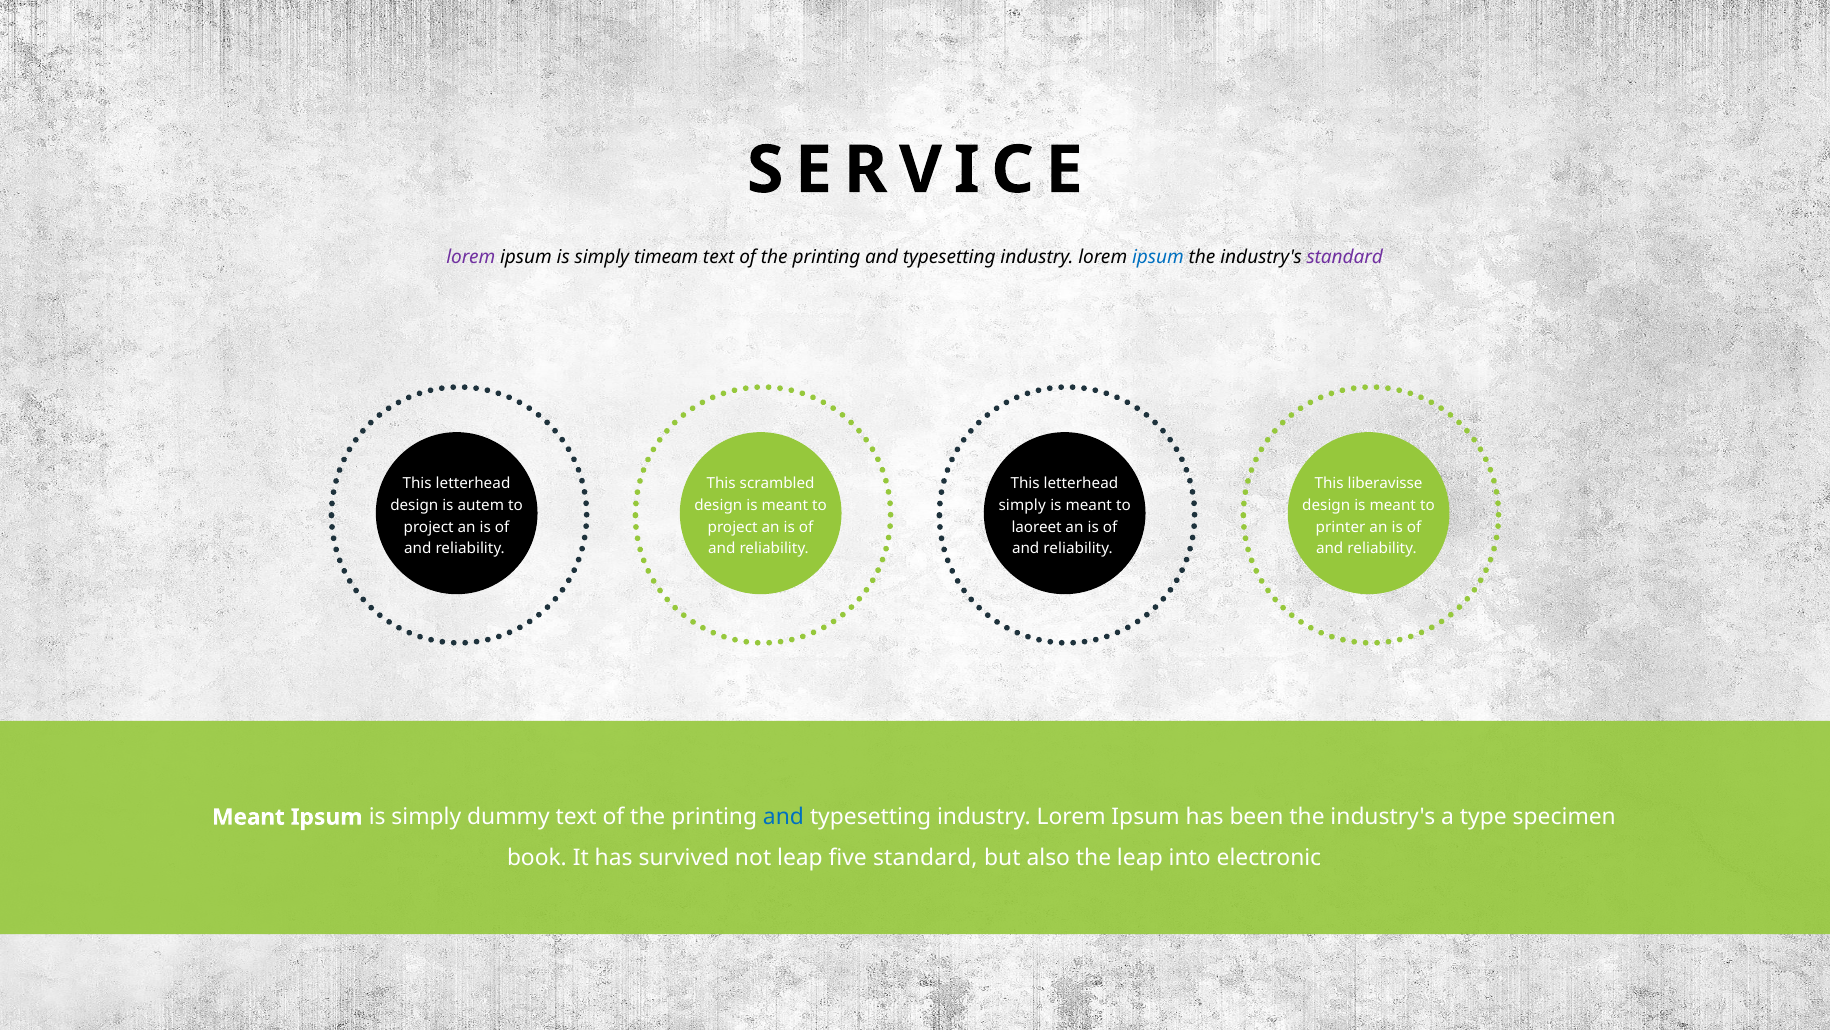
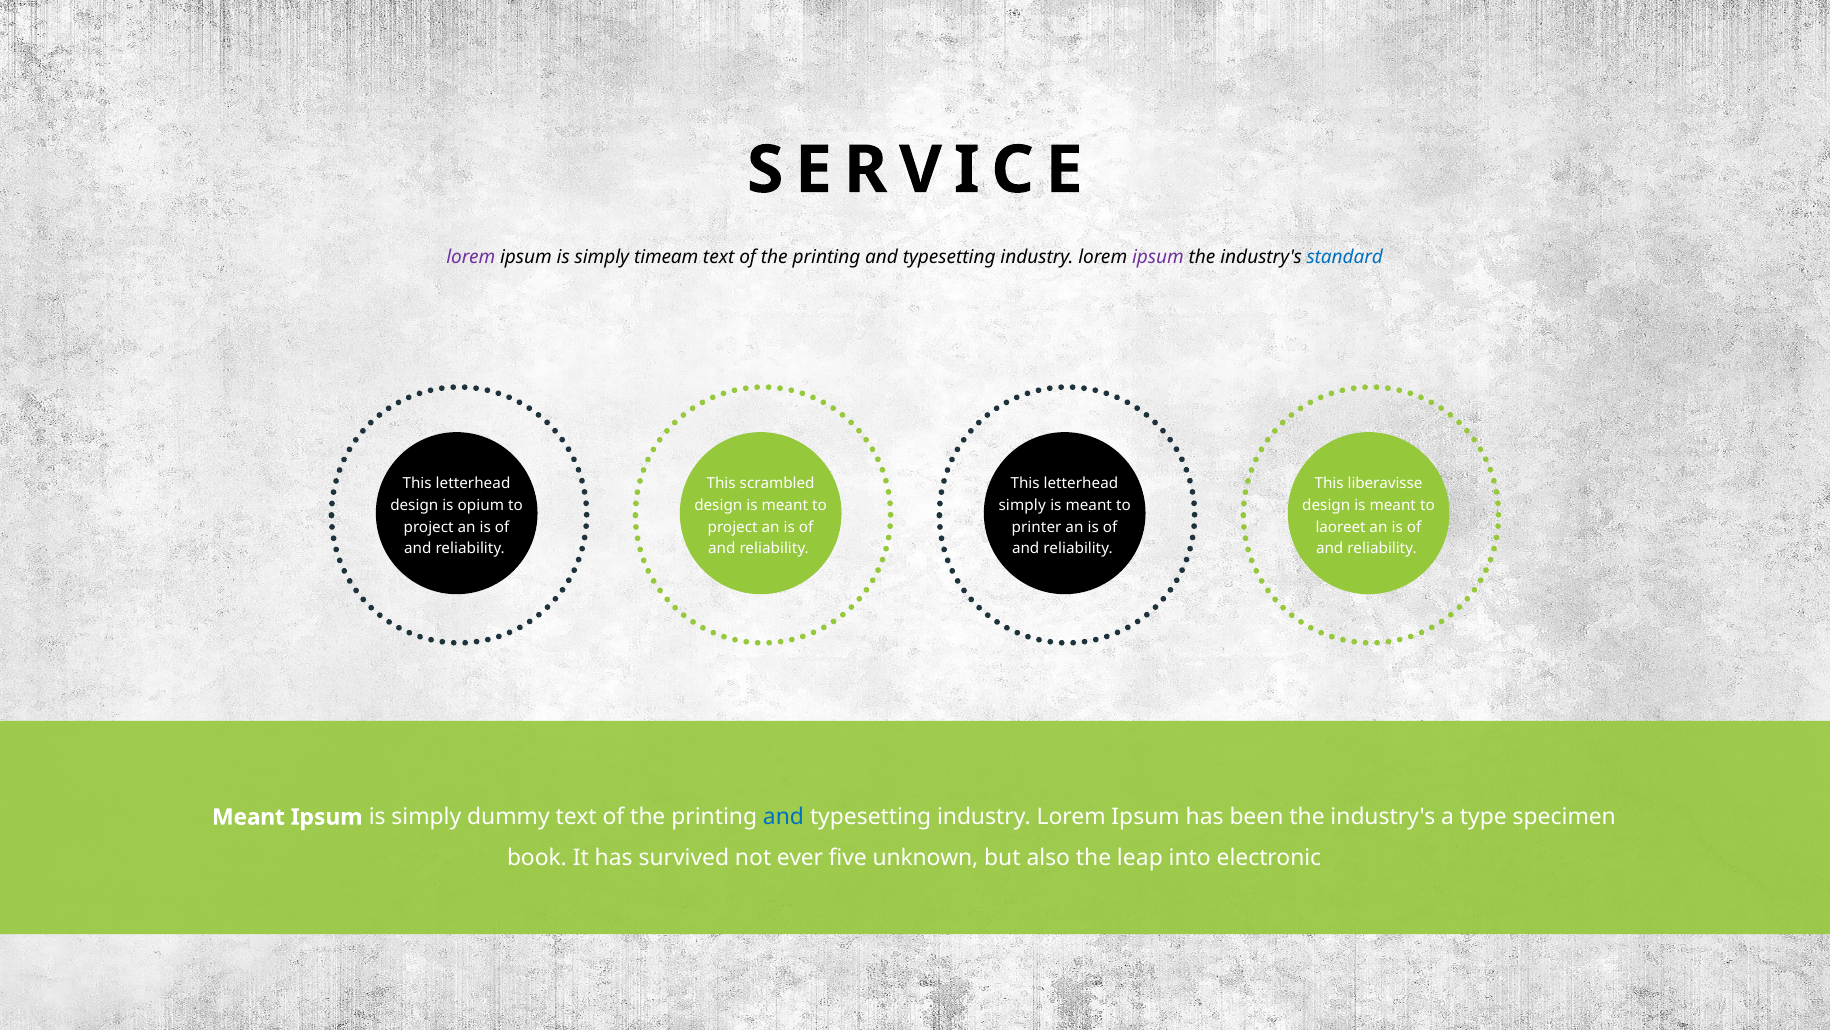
ipsum at (1158, 257) colour: blue -> purple
standard at (1345, 257) colour: purple -> blue
autem: autem -> opium
laoreet: laoreet -> printer
printer: printer -> laoreet
not leap: leap -> ever
five standard: standard -> unknown
